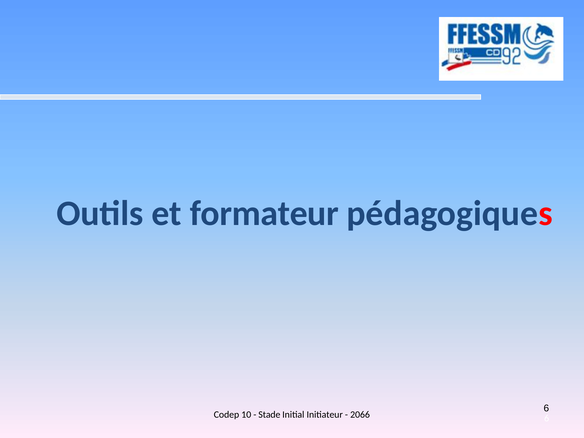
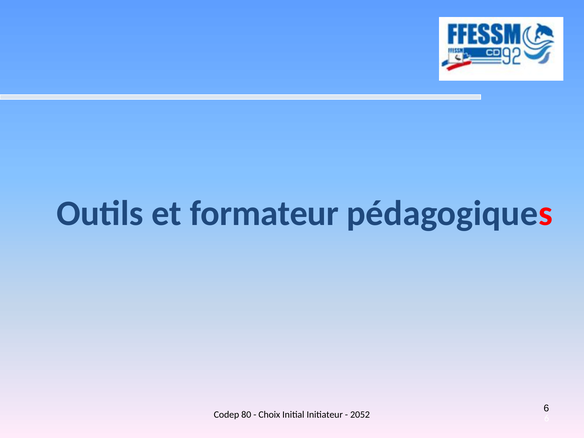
10: 10 -> 80
Stade: Stade -> Choix
2066: 2066 -> 2052
